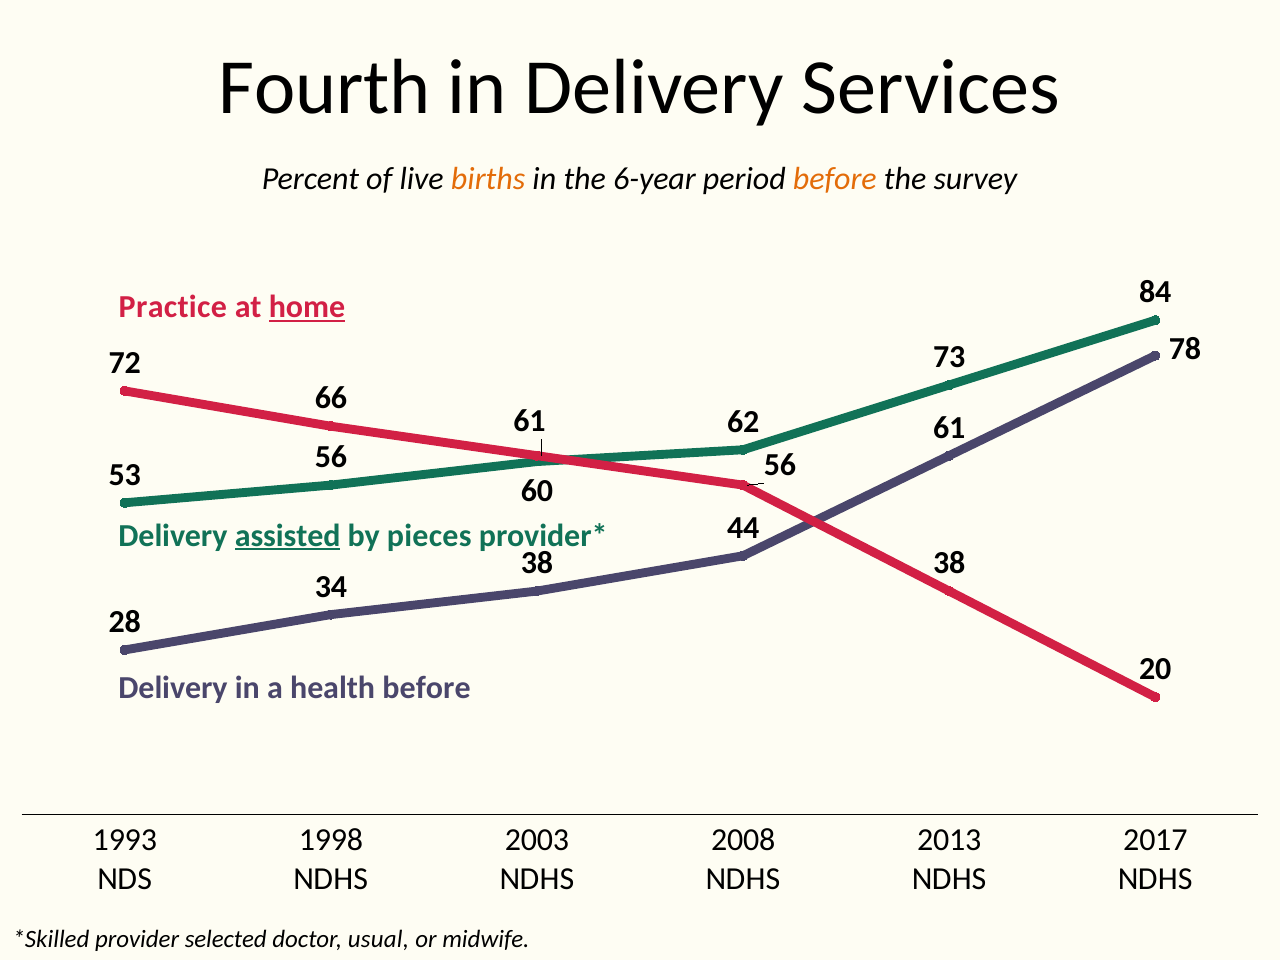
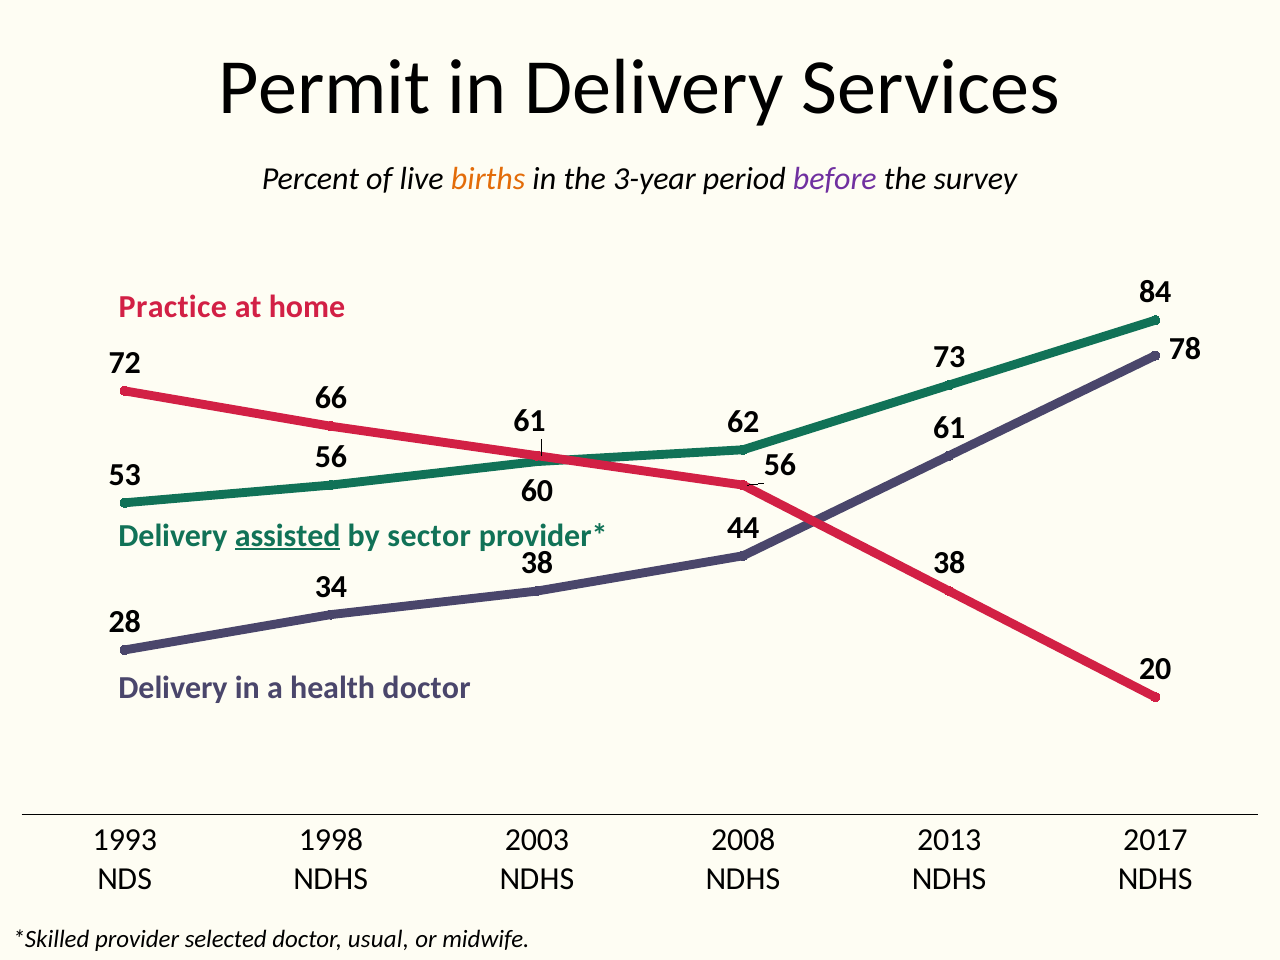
Fourth: Fourth -> Permit
6-year: 6-year -> 3-year
before at (835, 179) colour: orange -> purple
home underline: present -> none
pieces: pieces -> sector
health before: before -> doctor
